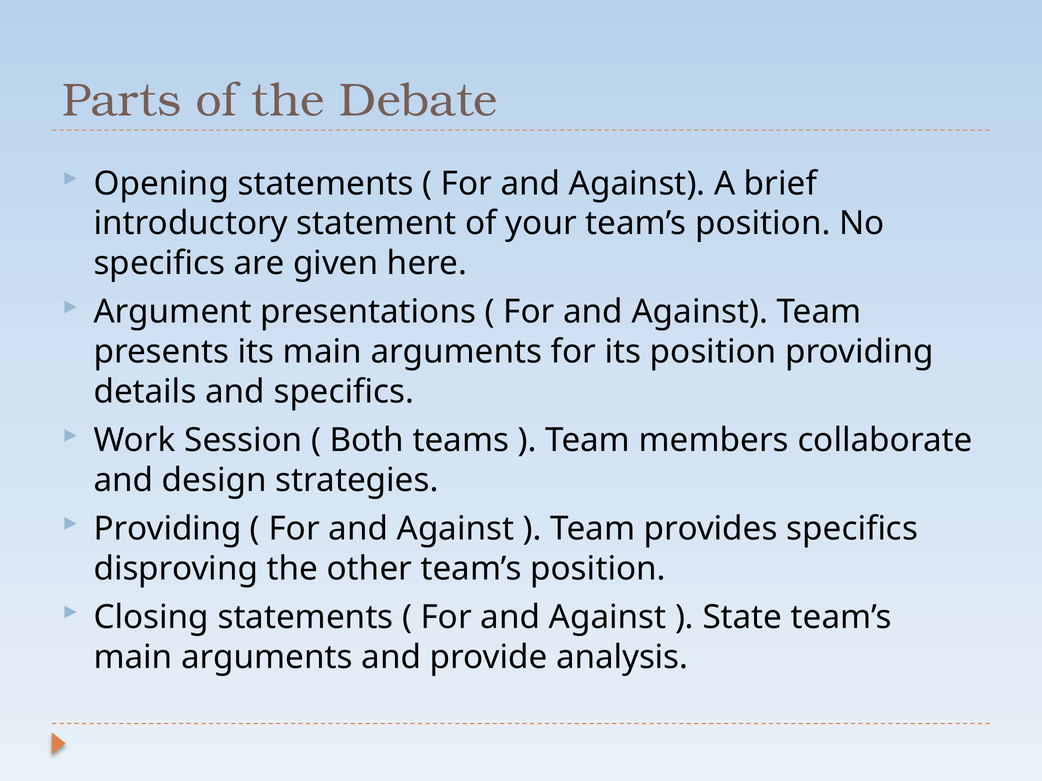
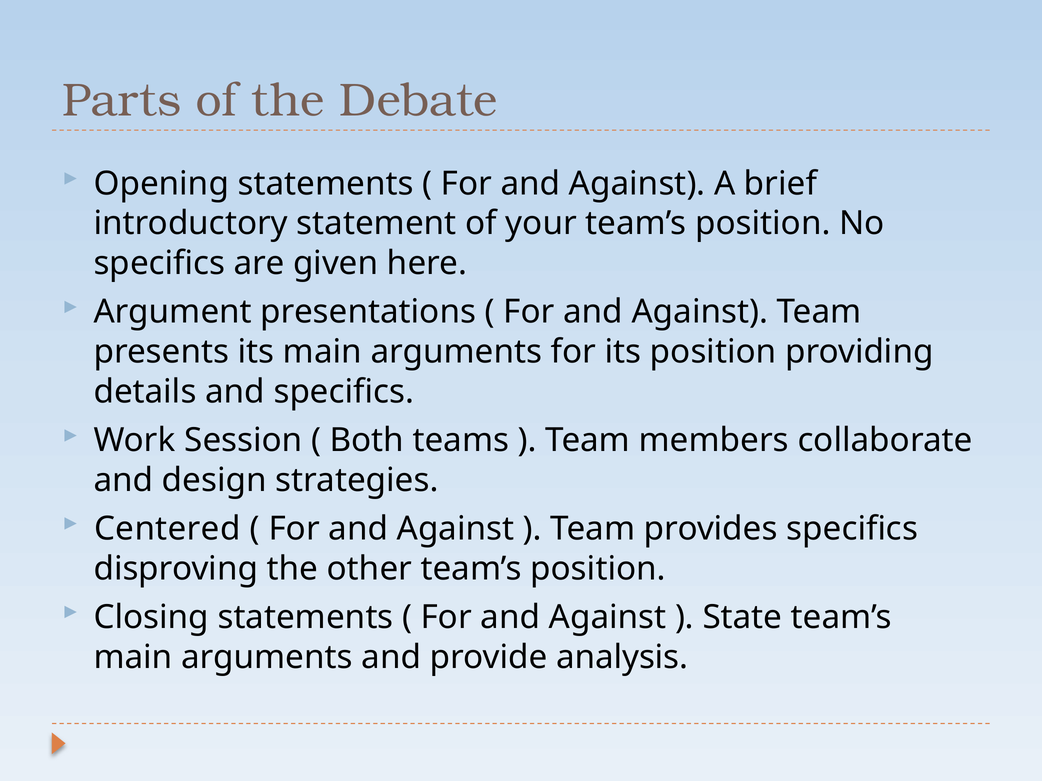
Providing at (168, 529): Providing -> Centered
